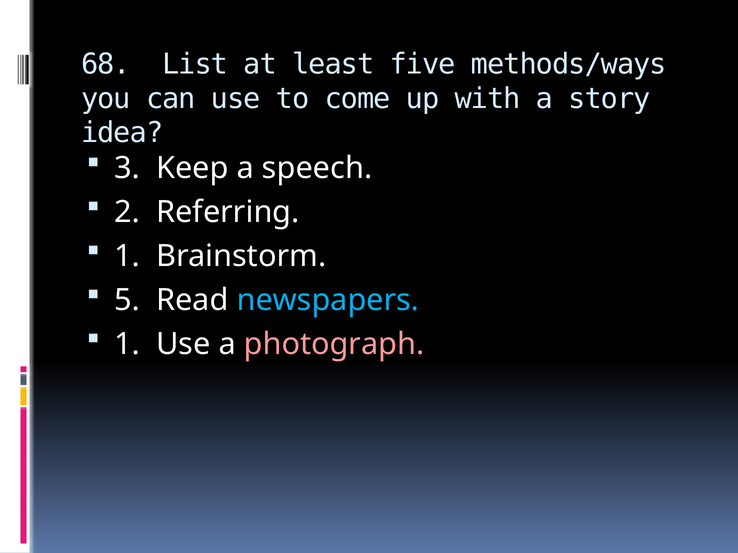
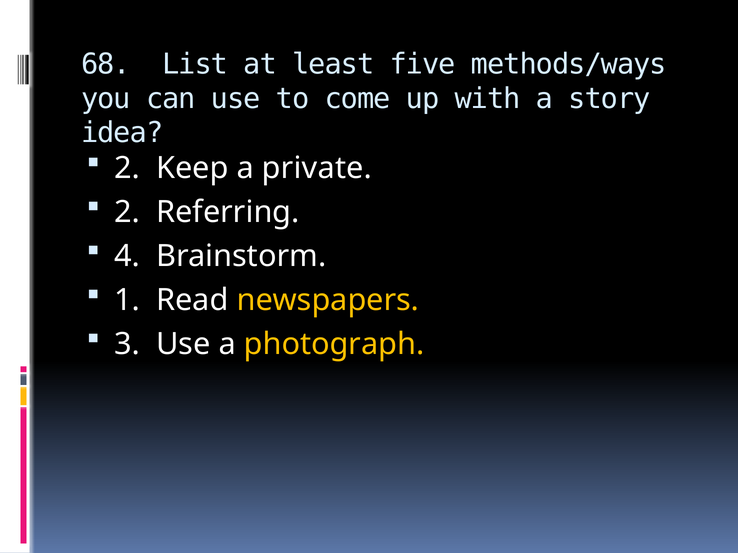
3 at (127, 168): 3 -> 2
speech: speech -> private
1 at (127, 256): 1 -> 4
5: 5 -> 1
newspapers colour: light blue -> yellow
1 at (127, 344): 1 -> 3
photograph colour: pink -> yellow
